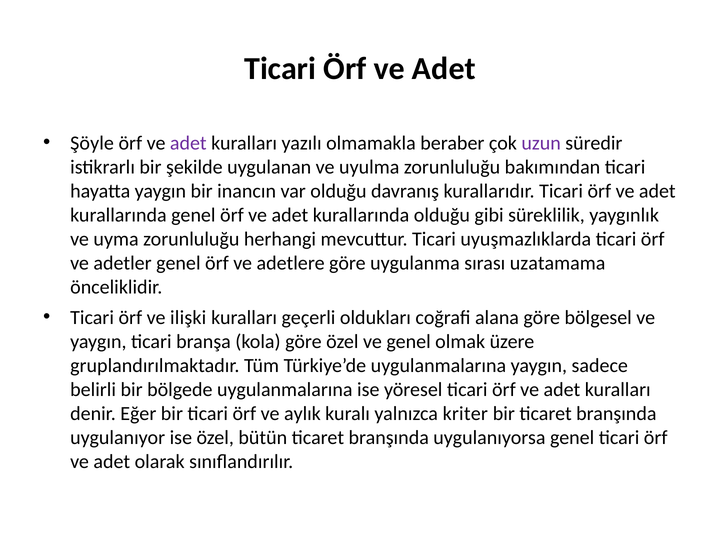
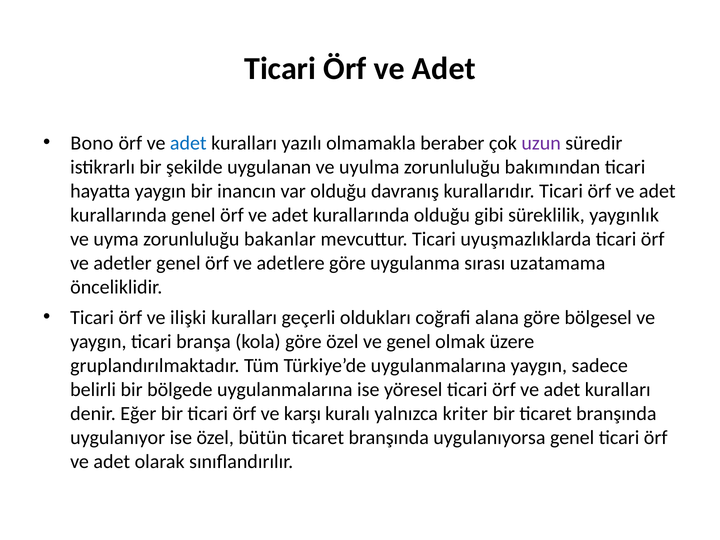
Şöyle: Şöyle -> Bono
adet at (188, 143) colour: purple -> blue
herhangi: herhangi -> bakanlar
aylık: aylık -> karşı
